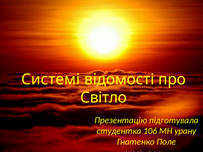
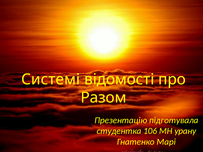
Світло: Світло -> Разом
Поле: Поле -> Марі
